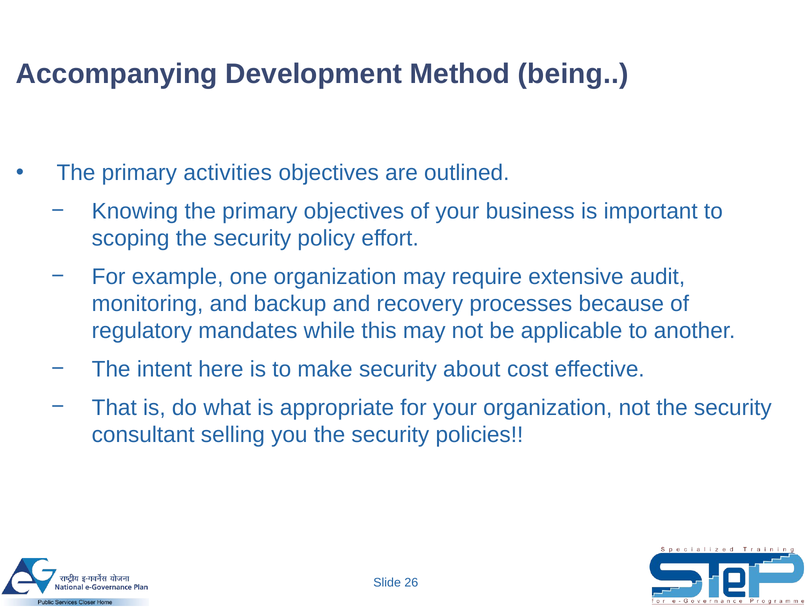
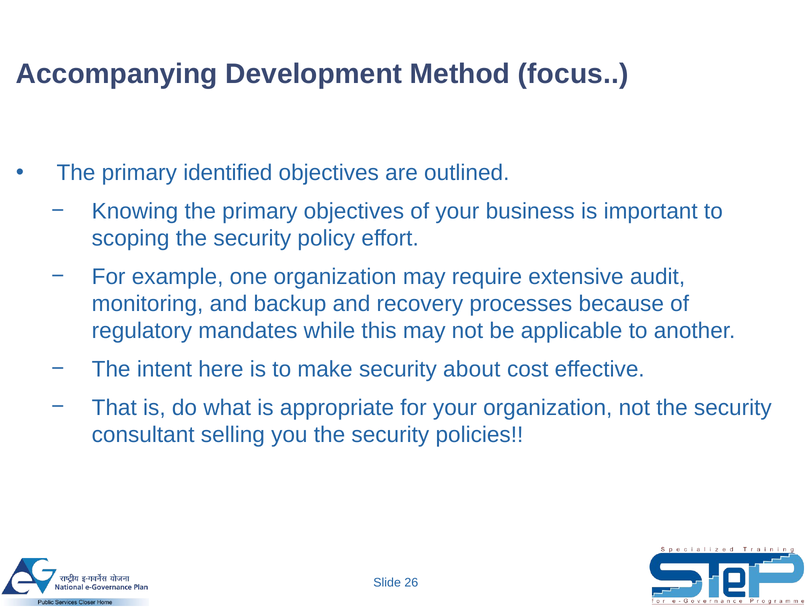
being: being -> focus
activities: activities -> identified
